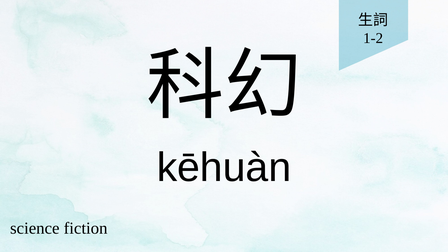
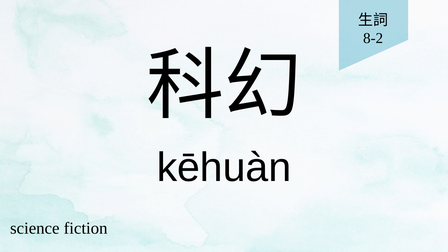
1-2: 1-2 -> 8-2
